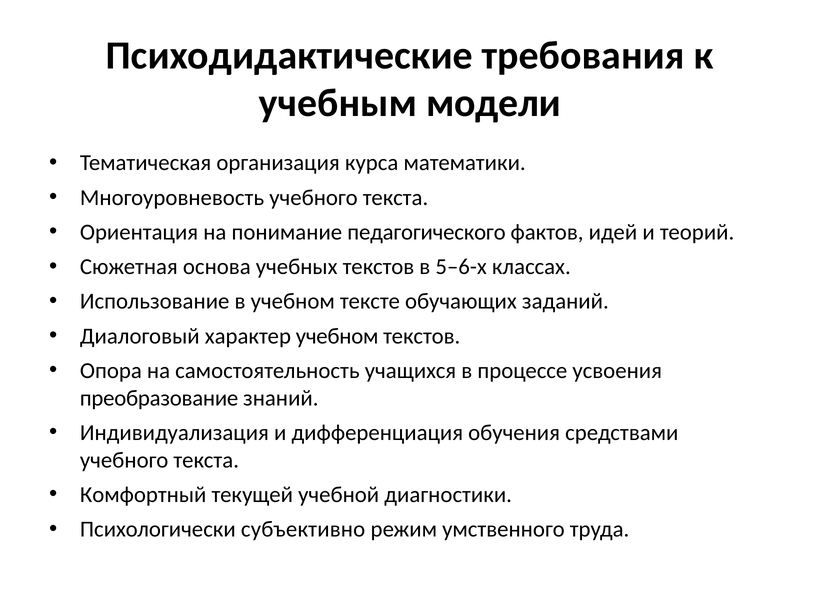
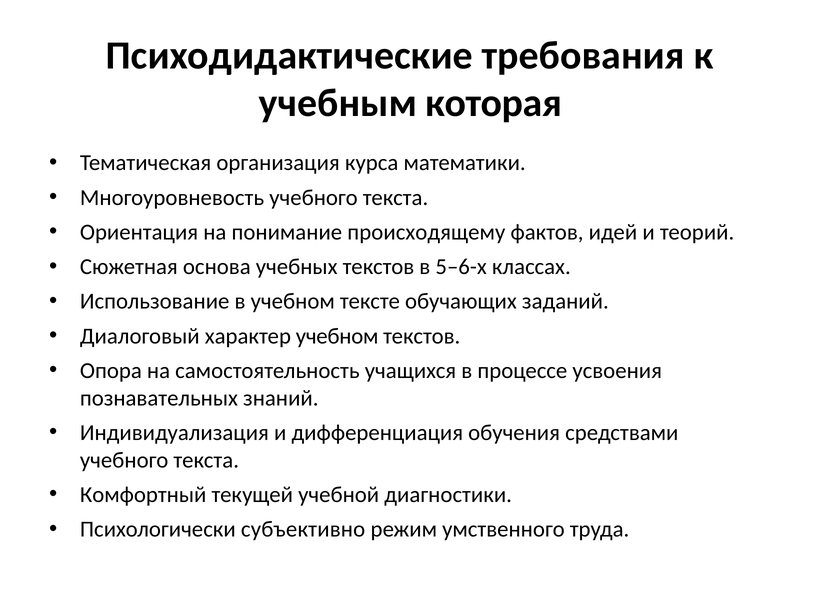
модели: модели -> которая
педагогического: педагогического -> происходящему
преобразование: преобразование -> познавательных
